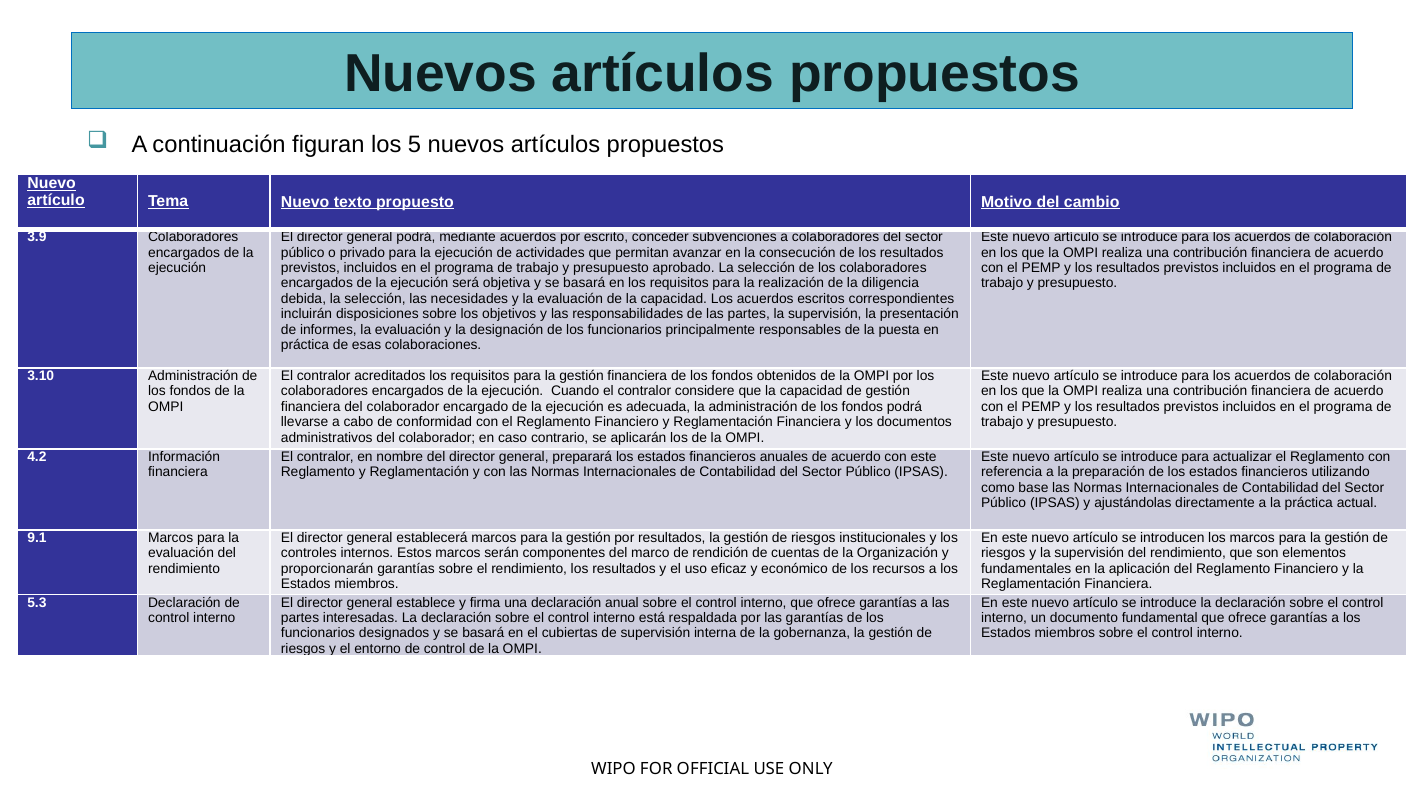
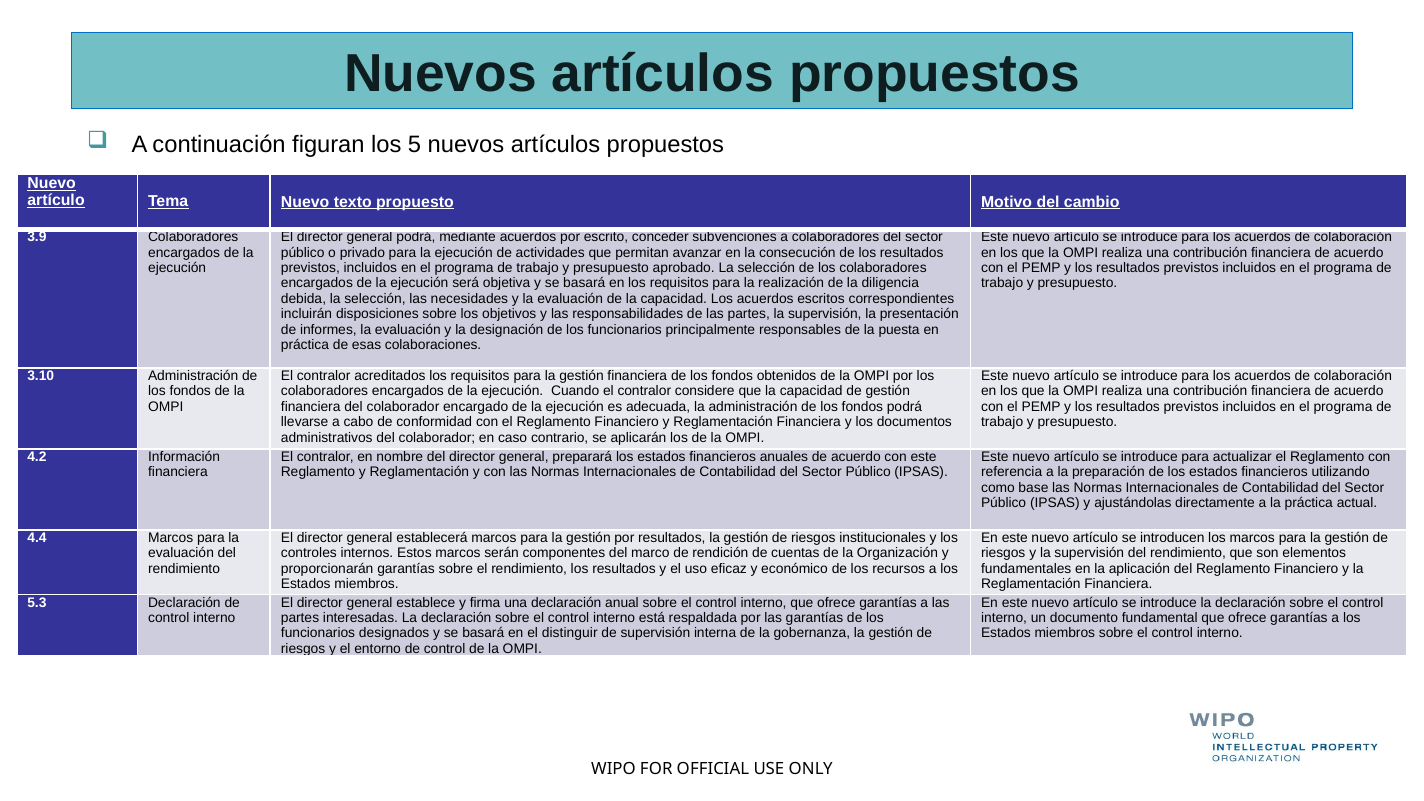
9.1: 9.1 -> 4.4
cubiertas: cubiertas -> distinguir
